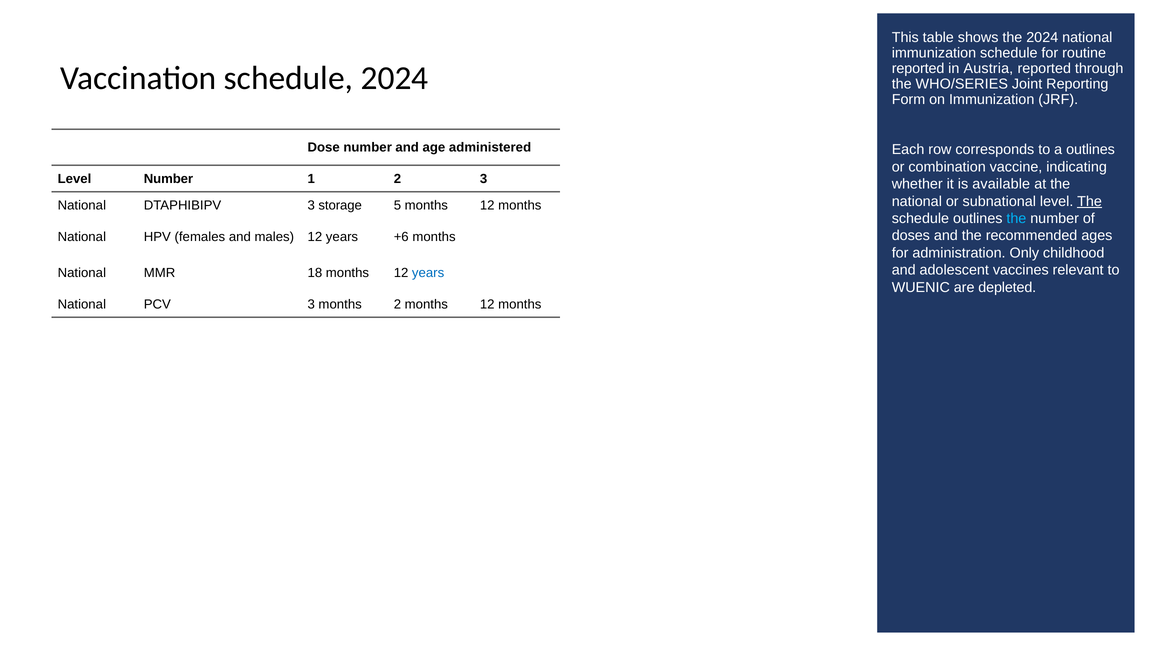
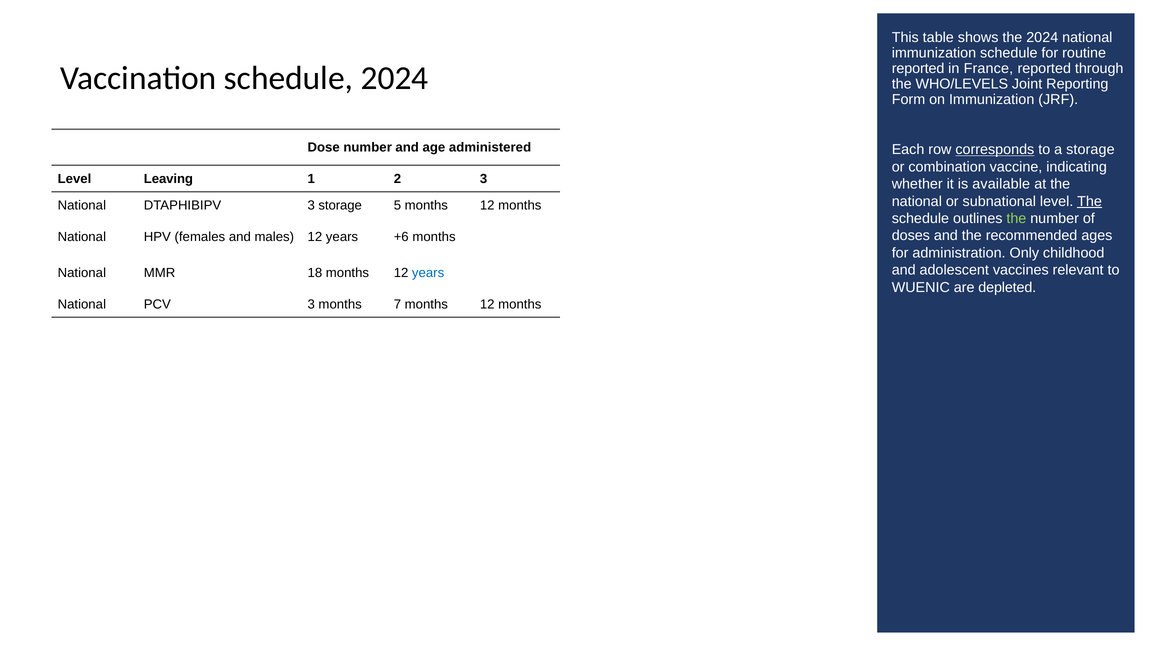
Austria: Austria -> France
WHO/SERIES: WHO/SERIES -> WHO/LEVELS
corresponds underline: none -> present
a outlines: outlines -> storage
Level Number: Number -> Leaving
the at (1016, 219) colour: light blue -> light green
months 2: 2 -> 7
